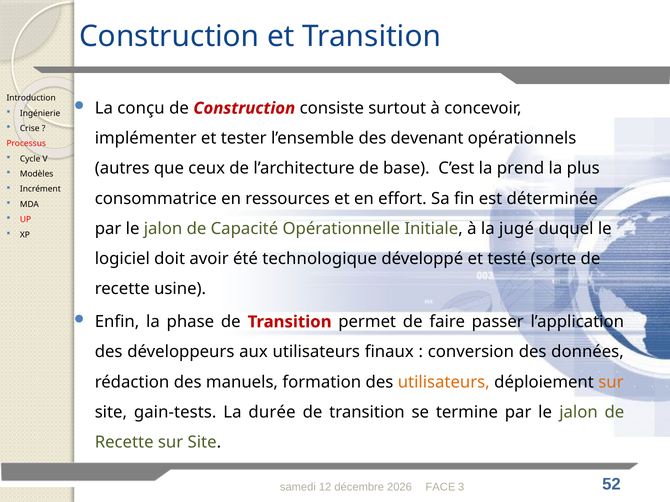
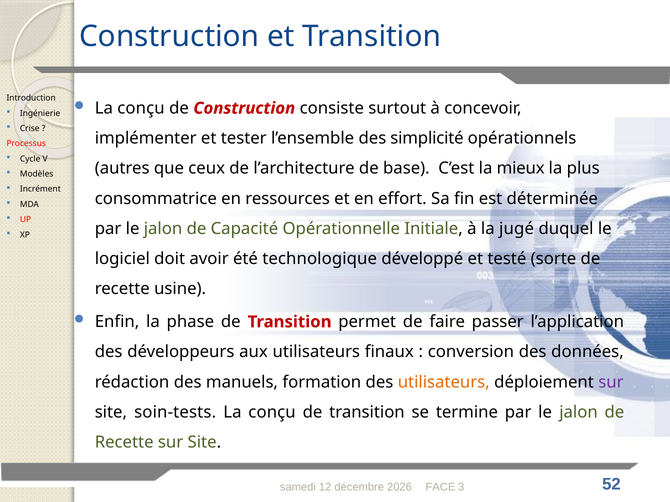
devenant: devenant -> simplicité
prend: prend -> mieux
sur at (611, 382) colour: orange -> purple
gain-tests: gain-tests -> soin-tests
durée at (272, 413): durée -> conçu
